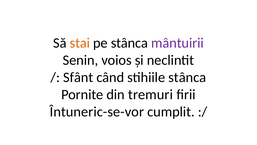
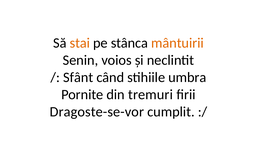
mântuirii colour: purple -> orange
stihiile stânca: stânca -> umbra
Întuneric-se-vor: Întuneric-se-vor -> Dragoste-se-vor
